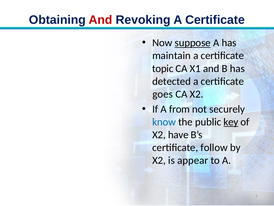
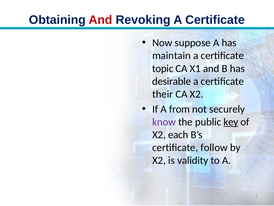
suppose underline: present -> none
detected: detected -> desirable
goes: goes -> their
know colour: blue -> purple
have: have -> each
appear: appear -> validity
